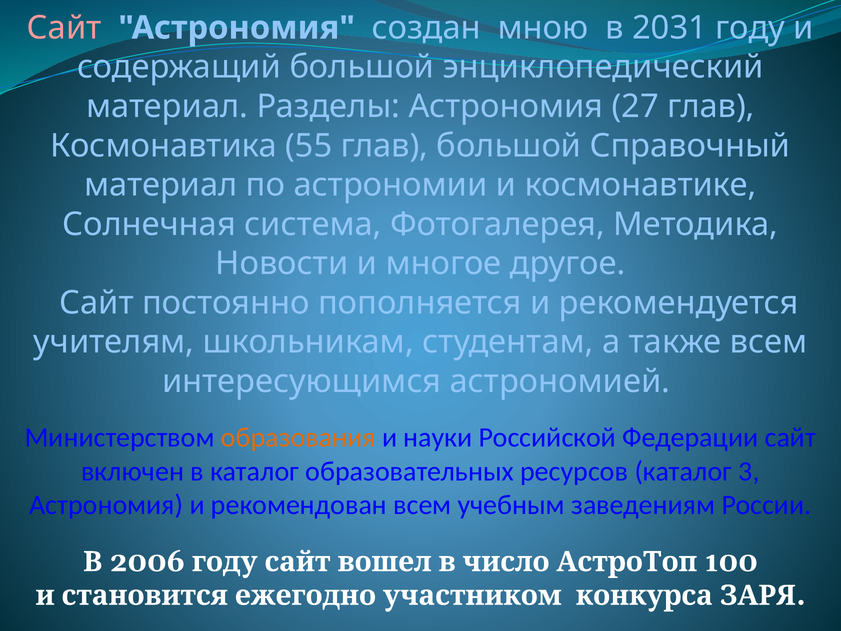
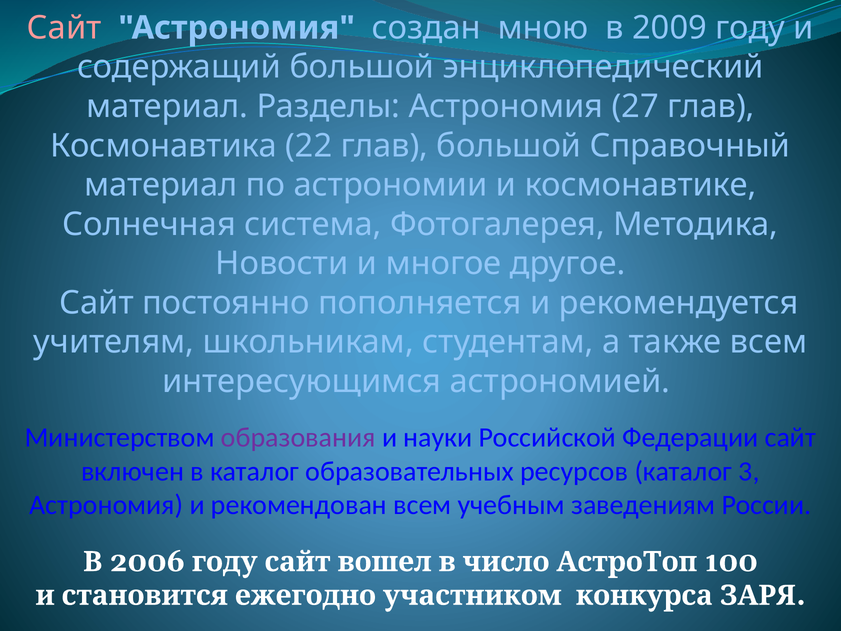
2031: 2031 -> 2009
55: 55 -> 22
образования colour: orange -> purple
